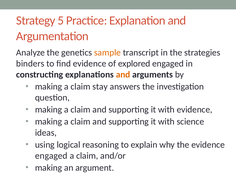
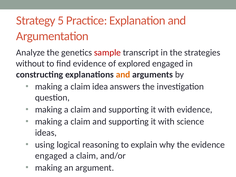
sample colour: orange -> red
binders: binders -> without
stay: stay -> idea
